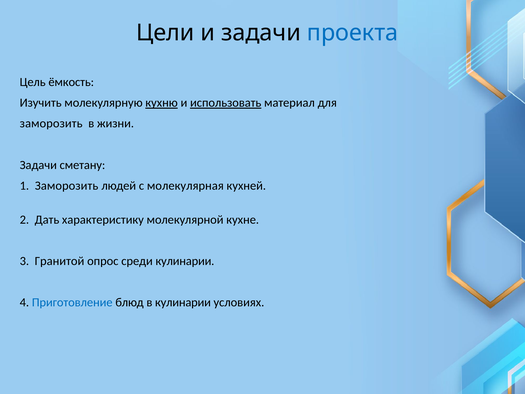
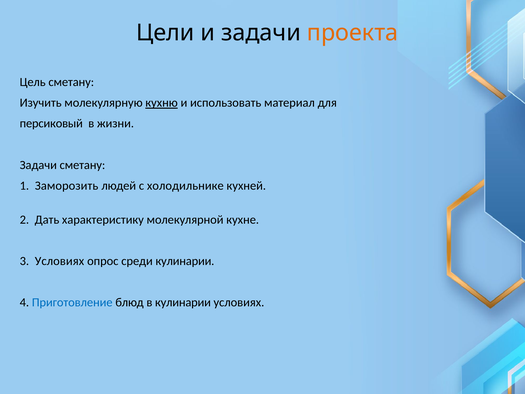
проекта colour: blue -> orange
Цель ёмкость: ёмкость -> сметану
использовать underline: present -> none
заморозить at (51, 123): заморозить -> персиковый
молекулярная: молекулярная -> холодильнике
3 Гранитой: Гранитой -> Условиях
